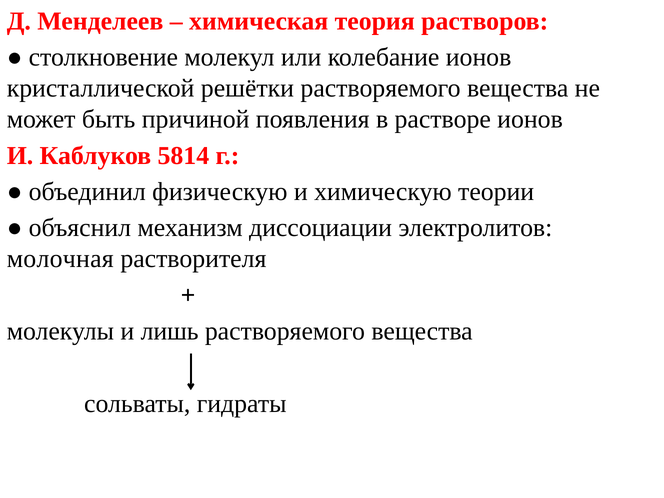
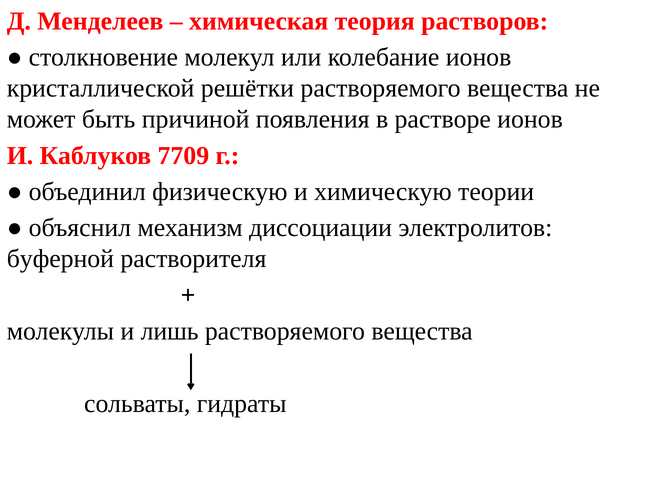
5814: 5814 -> 7709
молочная: молочная -> буферной
